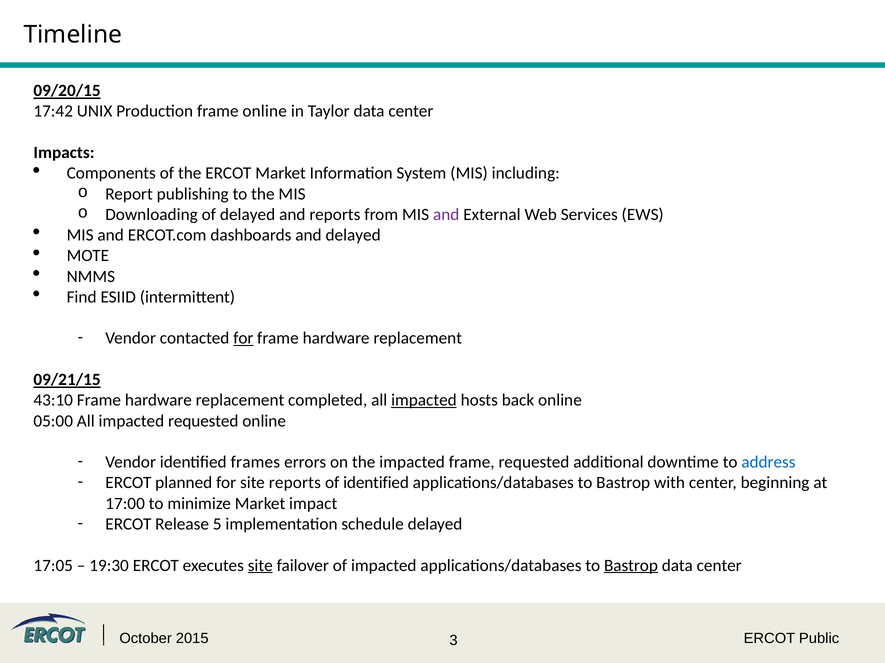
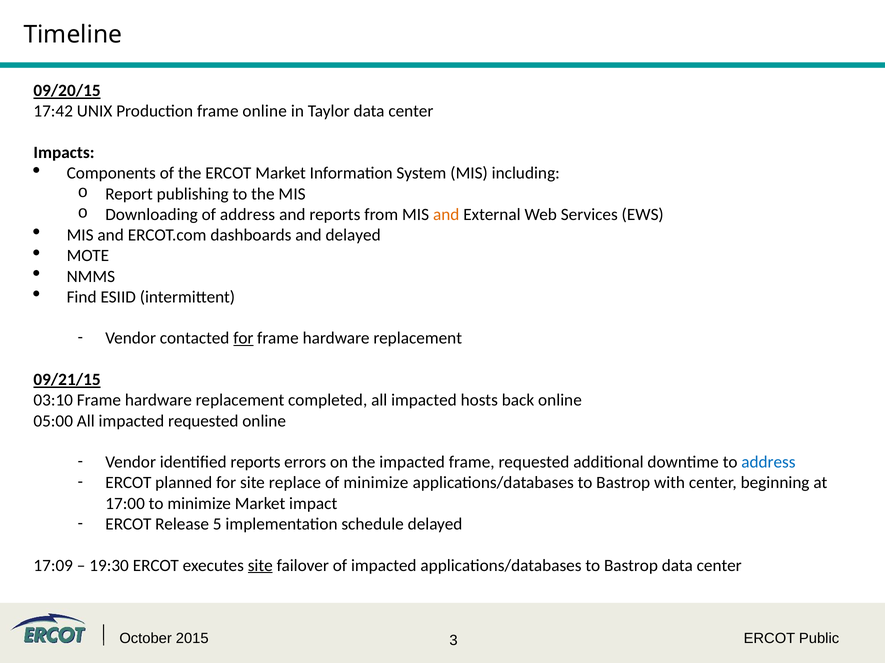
of delayed: delayed -> address
and at (446, 215) colour: purple -> orange
43:10: 43:10 -> 03:10
impacted at (424, 401) underline: present -> none
identified frames: frames -> reports
site reports: reports -> replace
of identified: identified -> minimize
17:05: 17:05 -> 17:09
Bastrop at (631, 566) underline: present -> none
